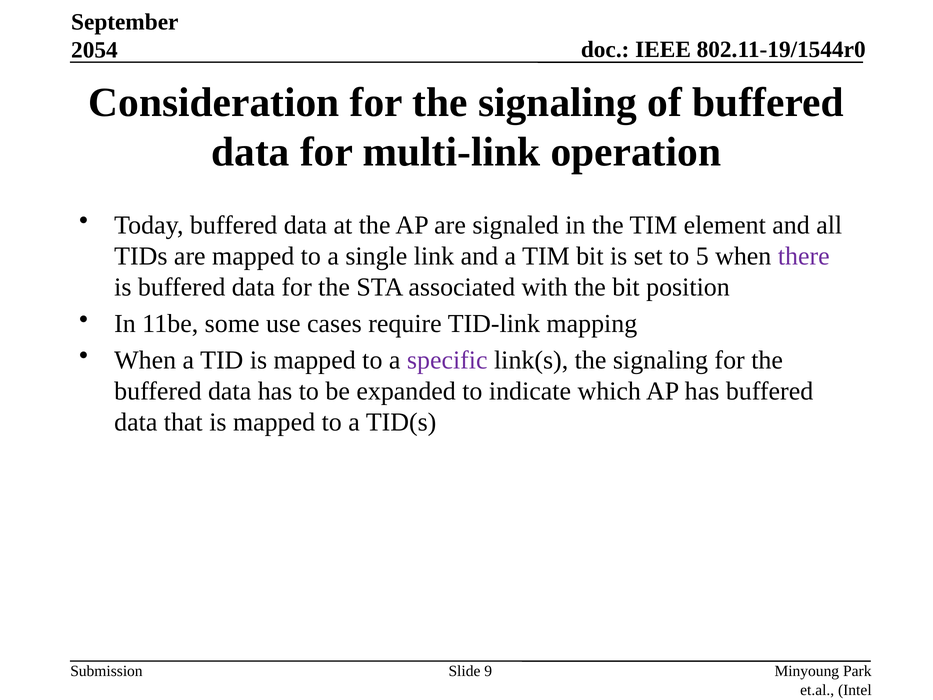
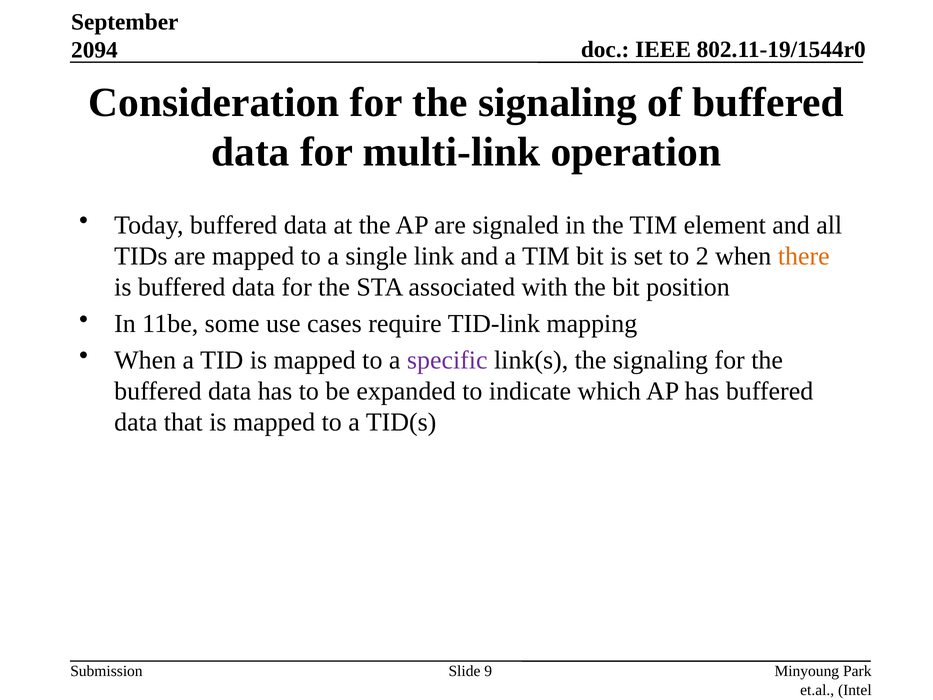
2054: 2054 -> 2094
5: 5 -> 2
there colour: purple -> orange
